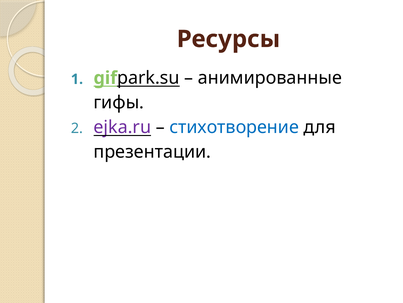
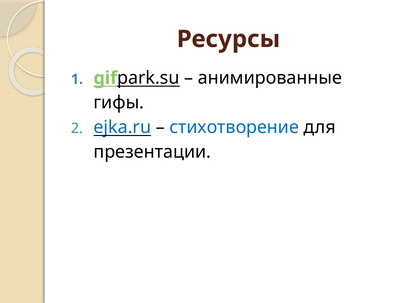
ejka.ru colour: purple -> blue
